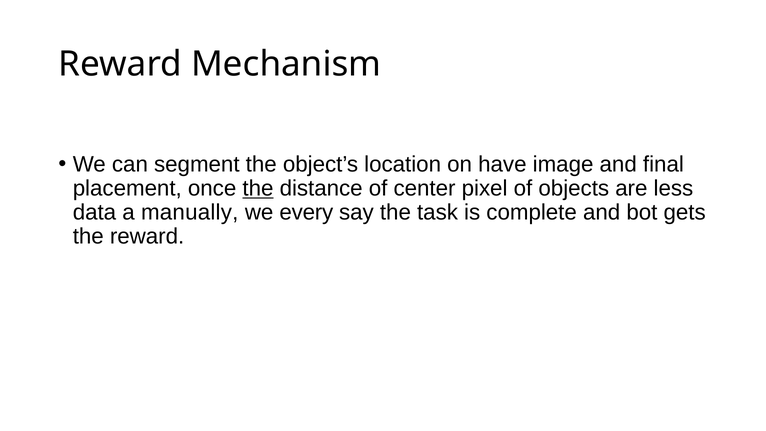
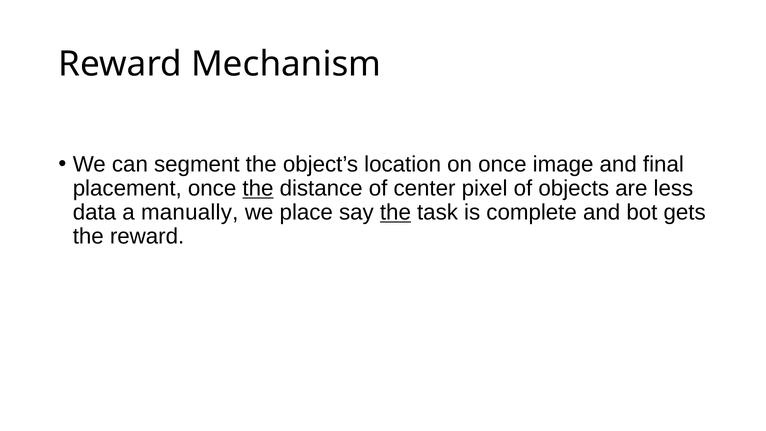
on have: have -> once
every: every -> place
the at (395, 212) underline: none -> present
